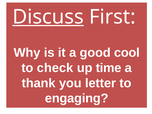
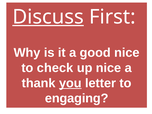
good cool: cool -> nice
up time: time -> nice
you underline: none -> present
